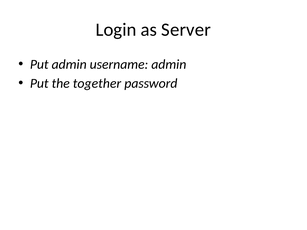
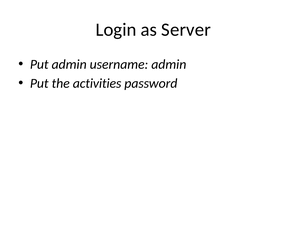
together: together -> activities
